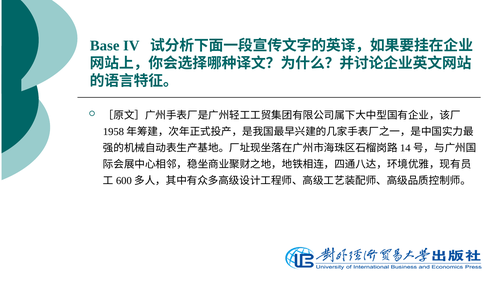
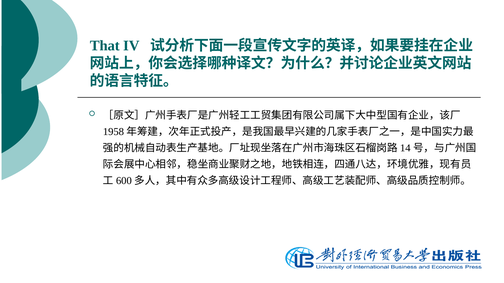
Base: Base -> That
